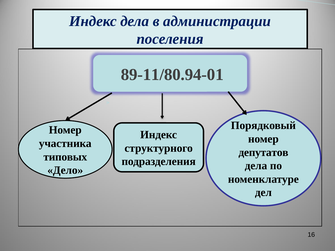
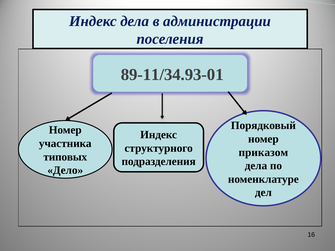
89-11/80.94-01: 89-11/80.94-01 -> 89-11/34.93-01
депутатов: депутатов -> приказом
